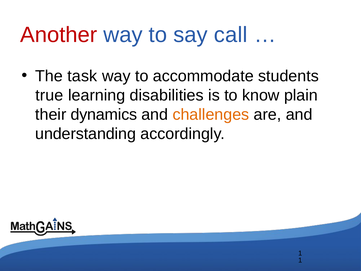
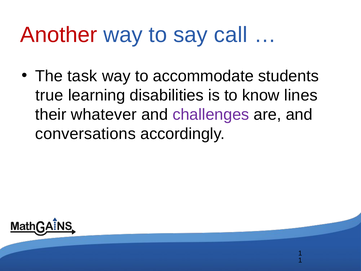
plain: plain -> lines
dynamics: dynamics -> whatever
challenges colour: orange -> purple
understanding: understanding -> conversations
